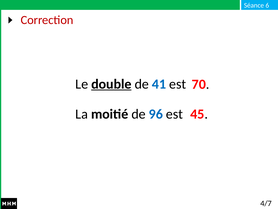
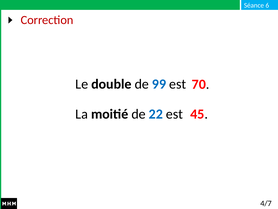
double underline: present -> none
41: 41 -> 99
96: 96 -> 22
